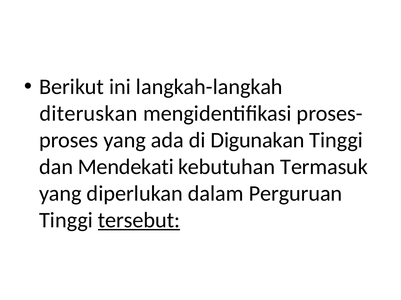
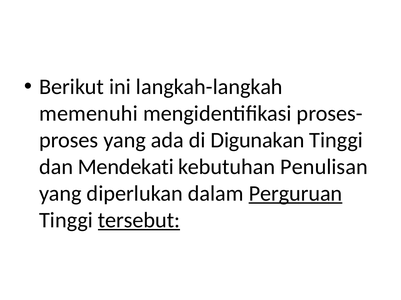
diteruskan: diteruskan -> memenuhi
Termasuk: Termasuk -> Penulisan
Perguruan underline: none -> present
